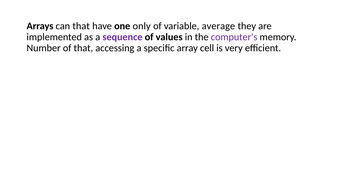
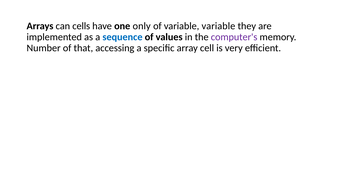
can that: that -> cells
variable average: average -> variable
sequence colour: purple -> blue
